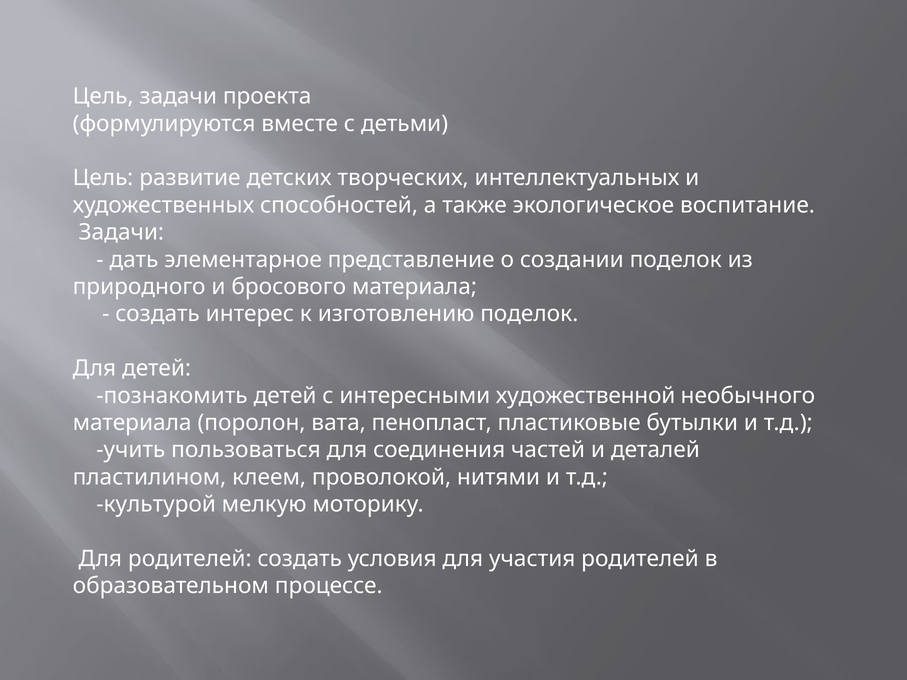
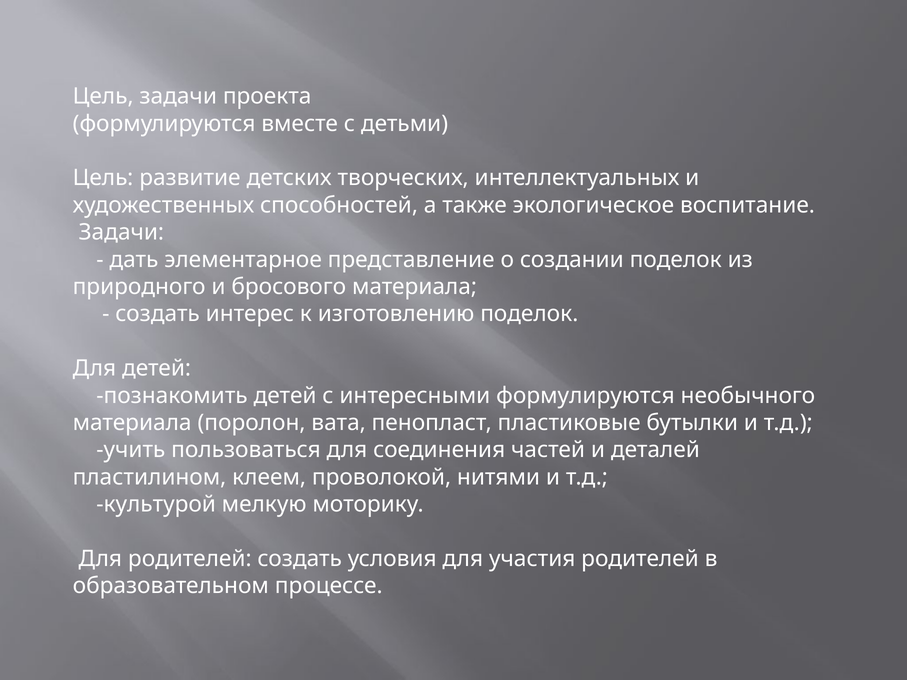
интересными художественной: художественной -> формулируются
